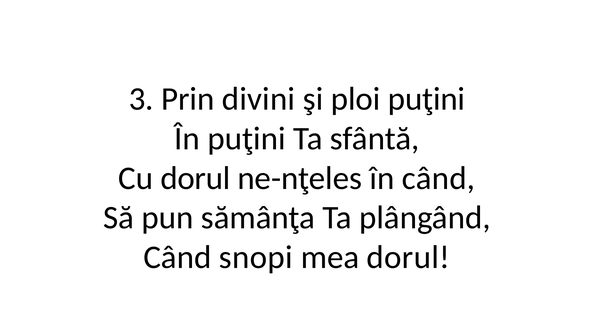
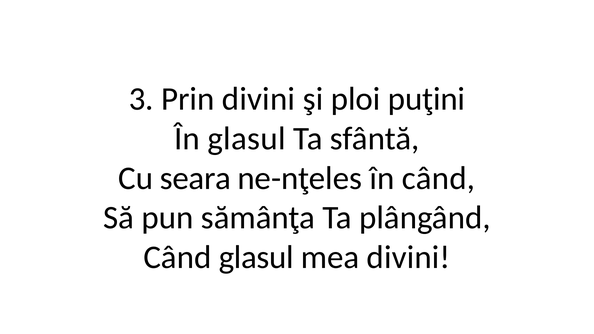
În puţini: puţini -> glasul
Cu dorul: dorul -> seara
Când snopi: snopi -> glasul
mea dorul: dorul -> divini
